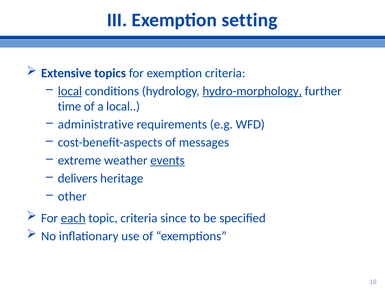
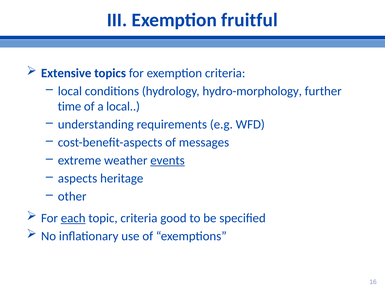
setting: setting -> fruitful
local at (70, 91) underline: present -> none
hydro-morphology underline: present -> none
administrative: administrative -> understanding
delivers: delivers -> aspects
since: since -> good
